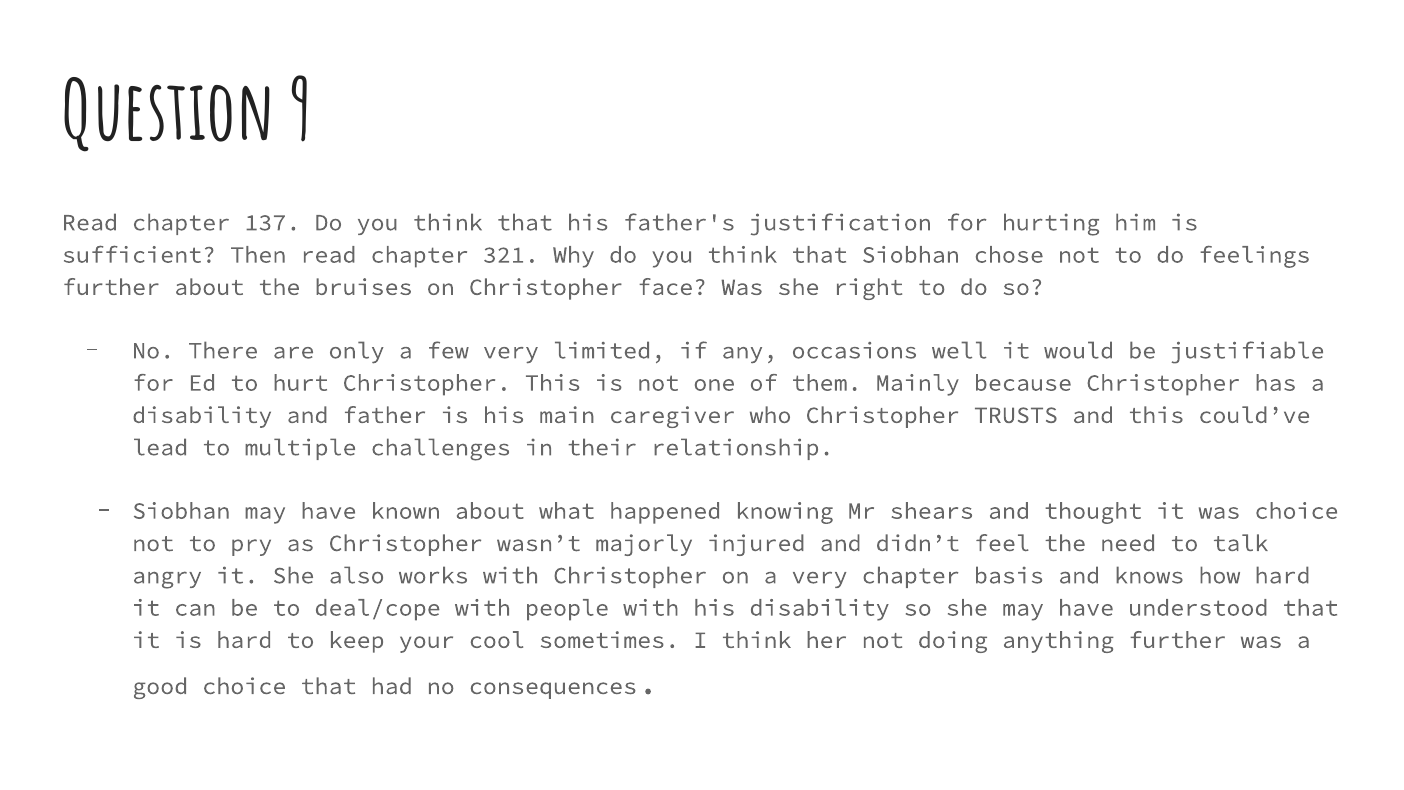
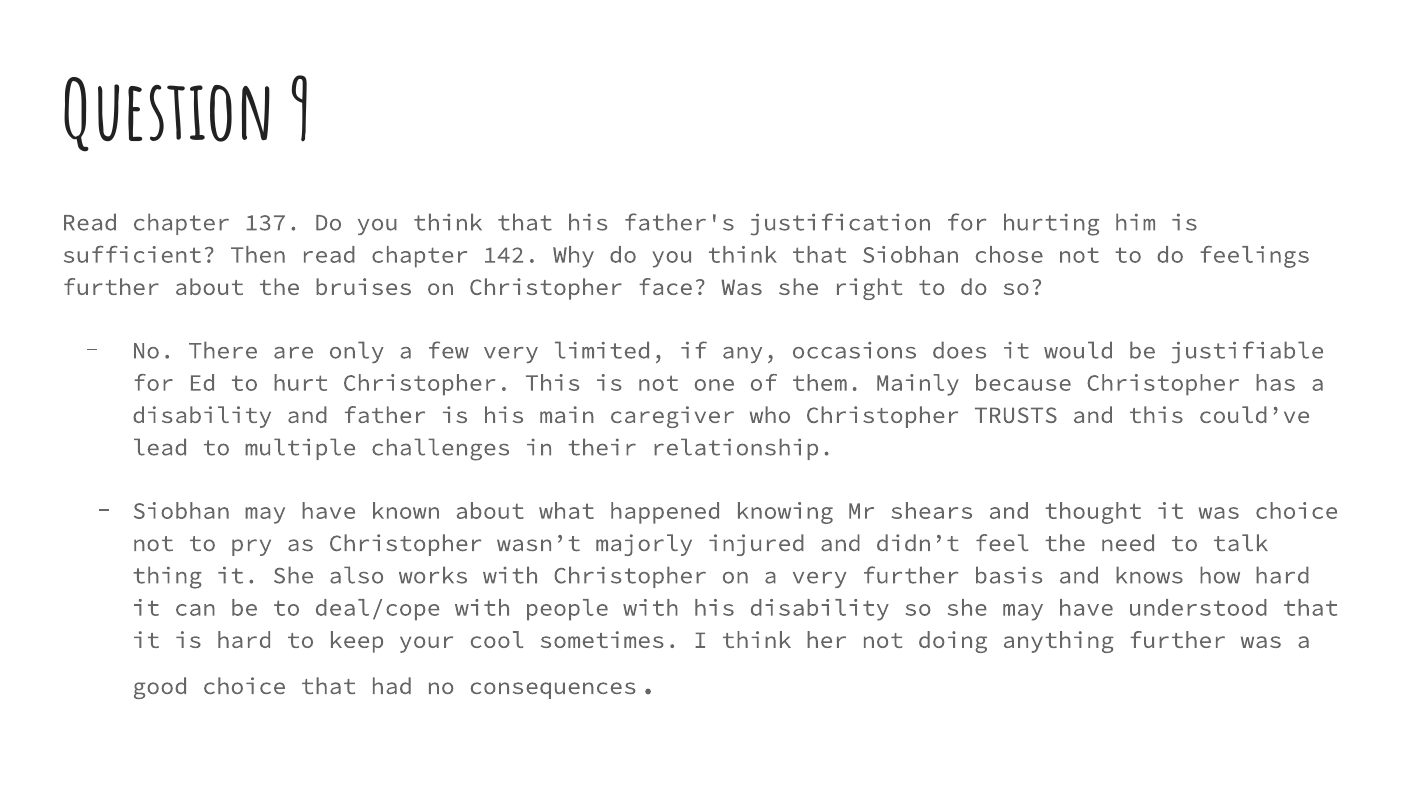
321: 321 -> 142
well: well -> does
angry: angry -> thing
very chapter: chapter -> further
